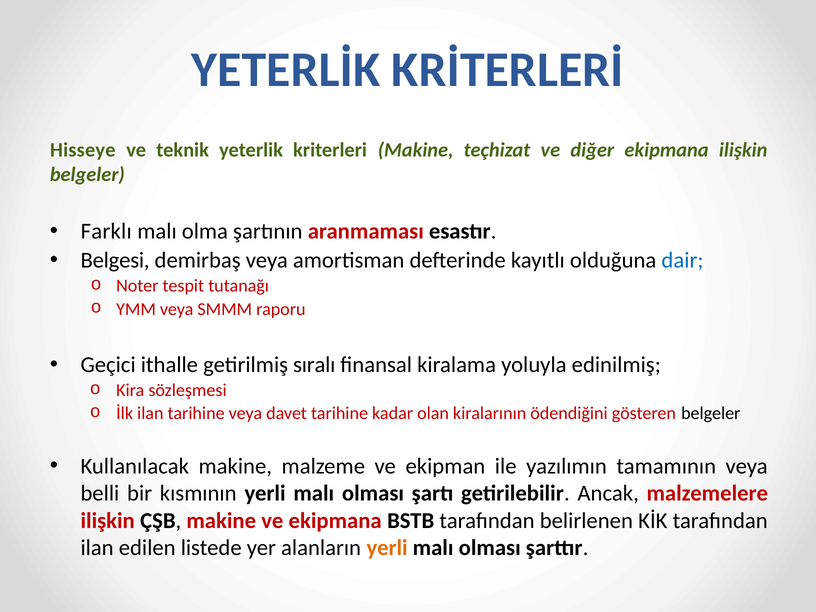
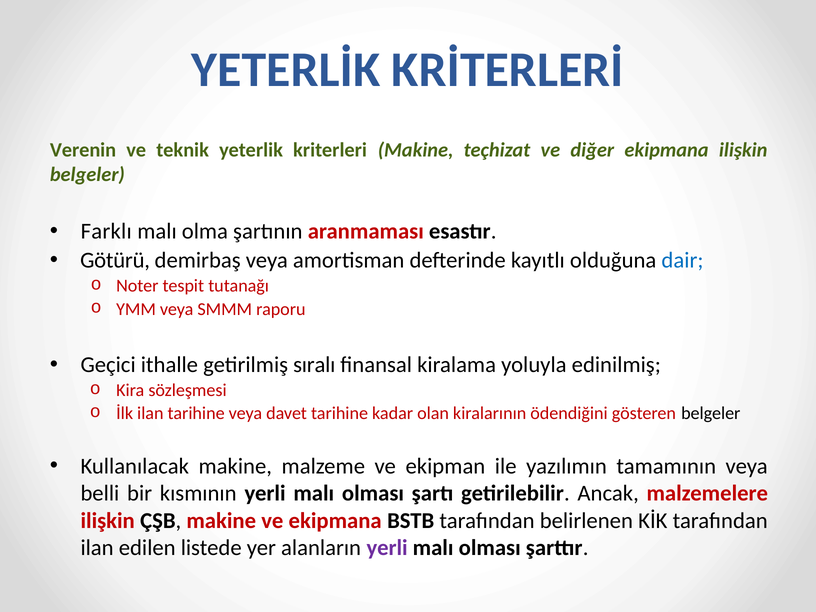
Hisseye: Hisseye -> Verenin
Belgesi: Belgesi -> Götürü
yerli at (387, 548) colour: orange -> purple
